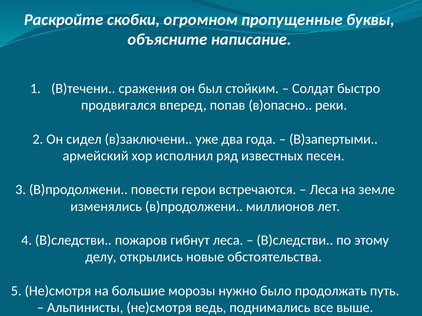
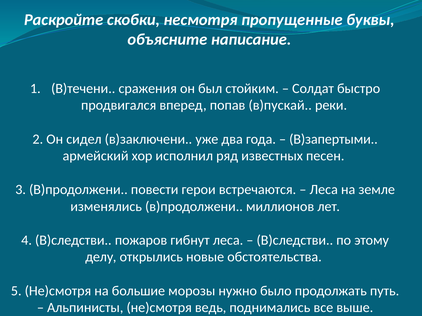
огромном: огромном -> несмотря
в)опасно: в)опасно -> в)пускай
